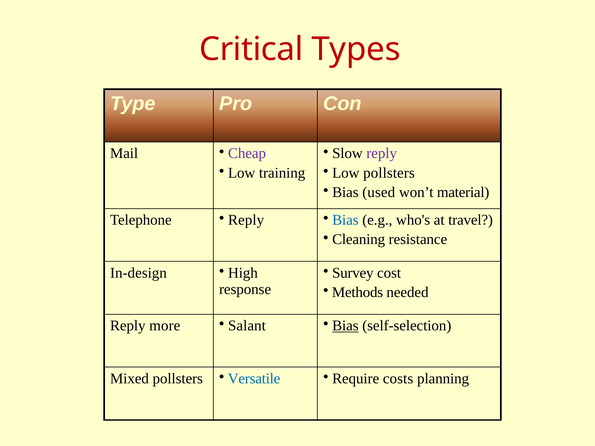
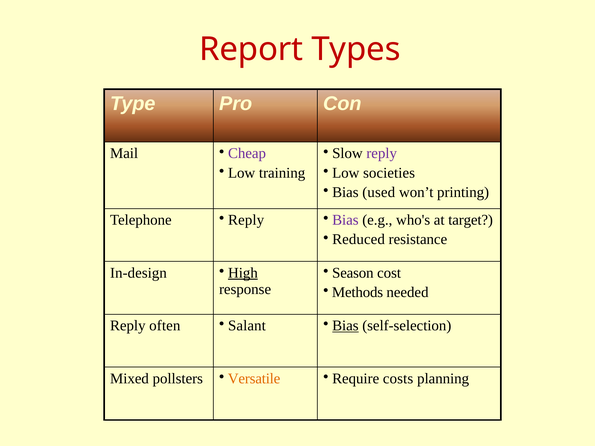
Critical: Critical -> Report
Low pollsters: pollsters -> societies
material: material -> printing
Bias at (345, 220) colour: blue -> purple
travel: travel -> target
Cleaning: Cleaning -> Reduced
Survey: Survey -> Season
High underline: none -> present
more: more -> often
Versatile colour: blue -> orange
